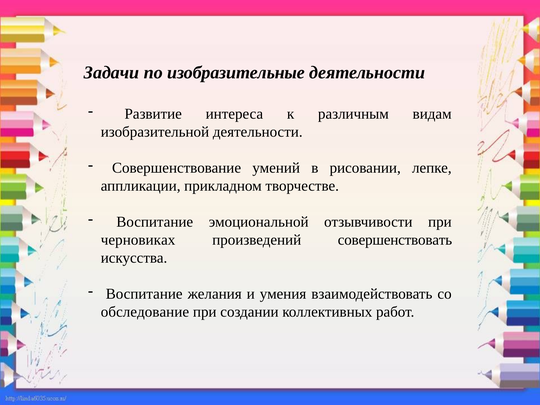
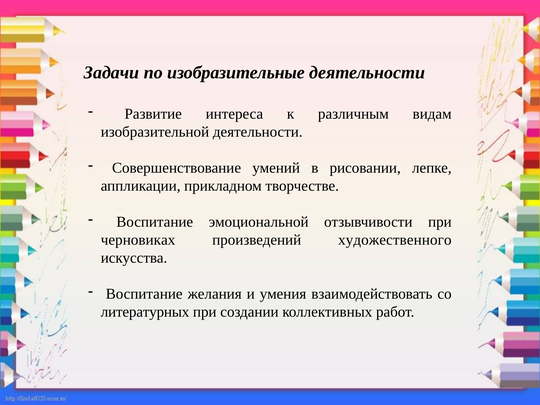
совершенствовать: совершенствовать -> художественного
обследование: обследование -> литературных
